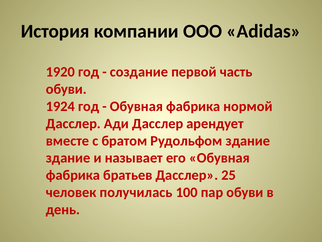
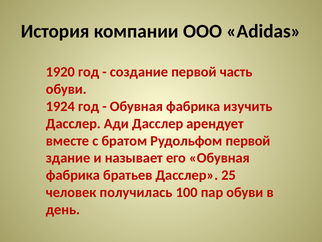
нормой: нормой -> изучить
Рудольфом здание: здание -> первой
